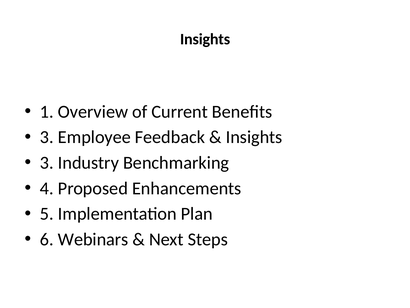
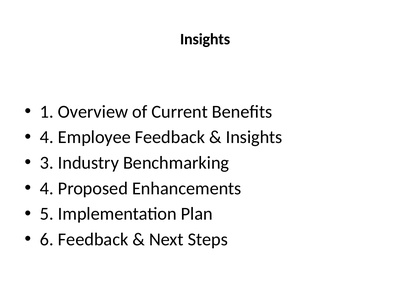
3 at (47, 137): 3 -> 4
6 Webinars: Webinars -> Feedback
